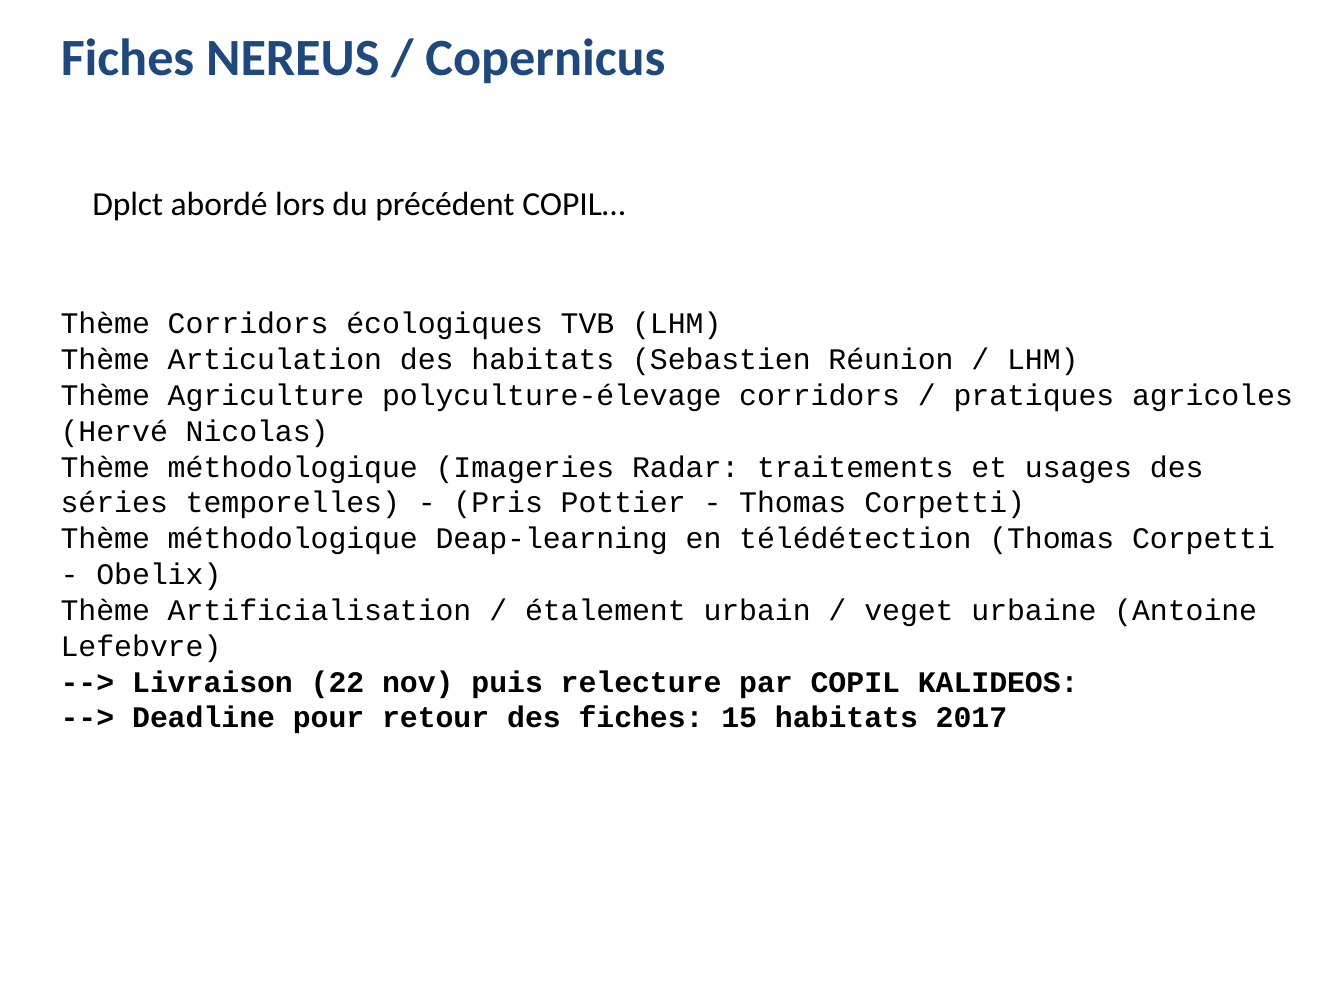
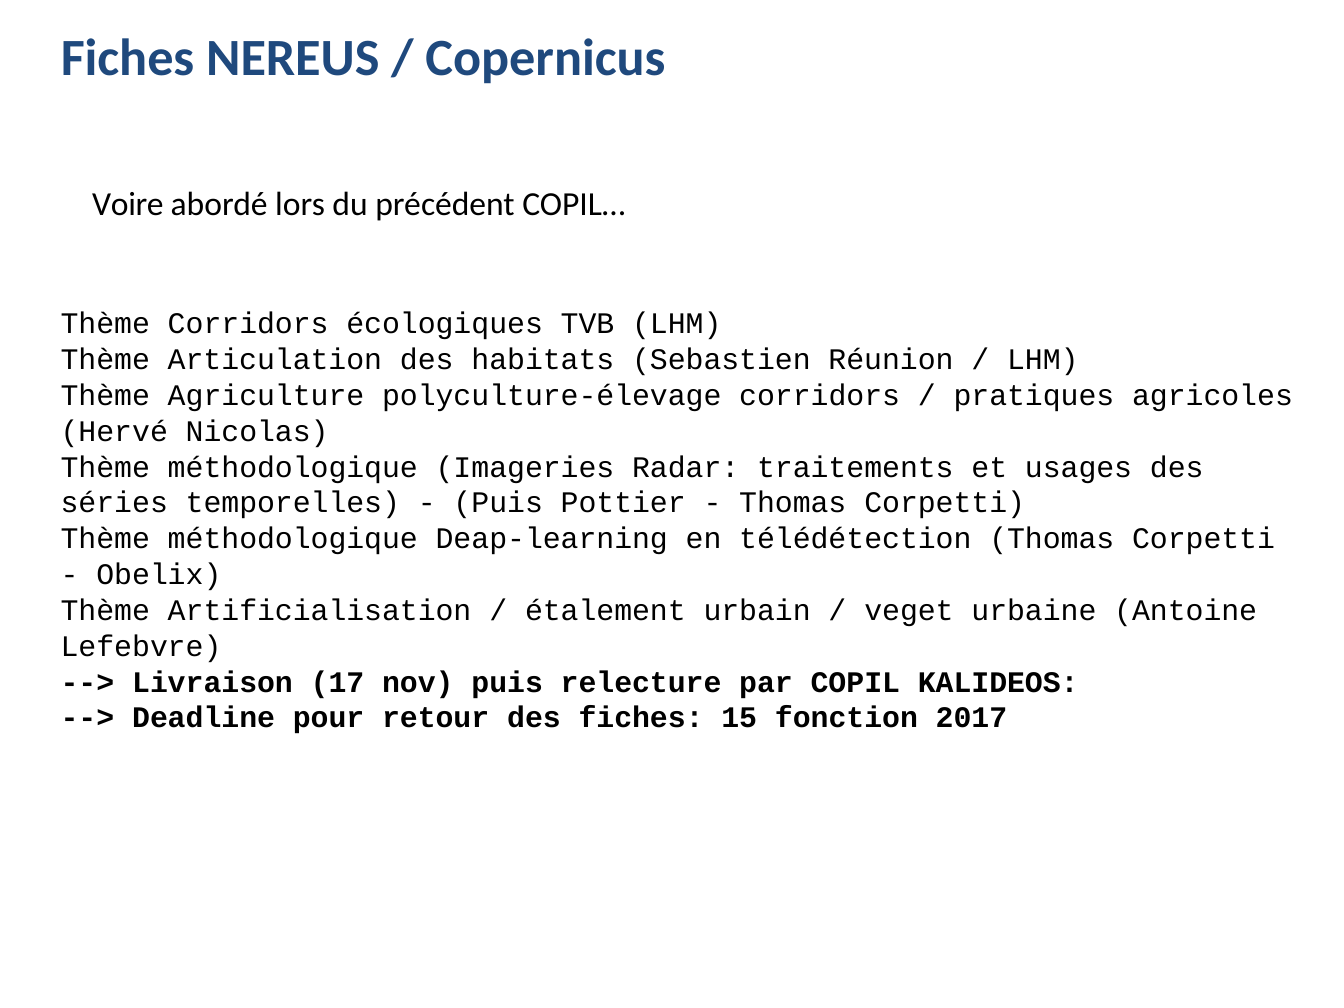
Dplct: Dplct -> Voire
Pris at (498, 503): Pris -> Puis
22: 22 -> 17
15 habitats: habitats -> fonction
